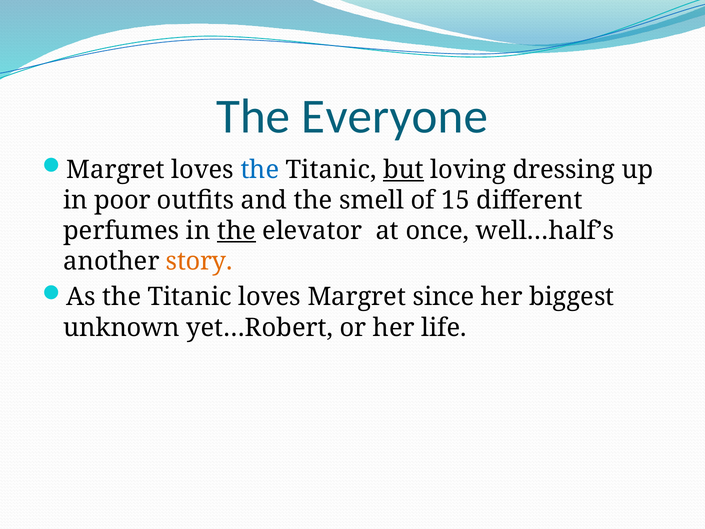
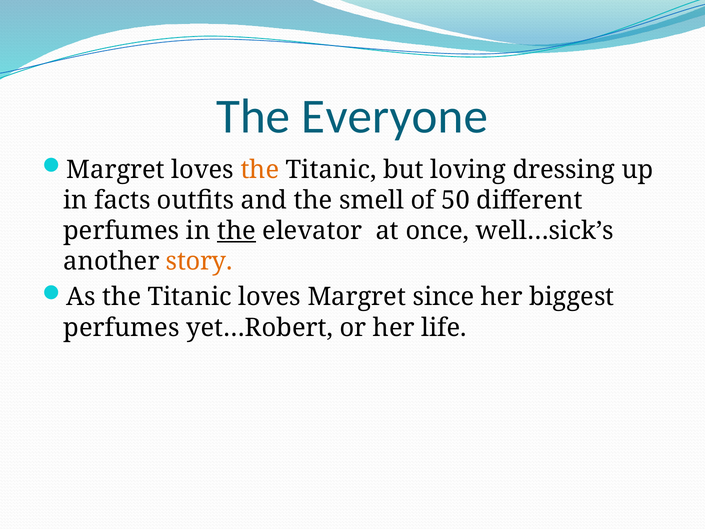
the at (260, 170) colour: blue -> orange
but underline: present -> none
poor: poor -> facts
15: 15 -> 50
well…half’s: well…half’s -> well…sick’s
unknown at (122, 327): unknown -> perfumes
